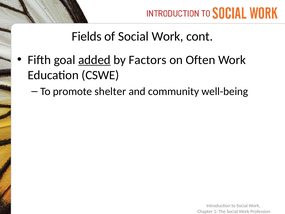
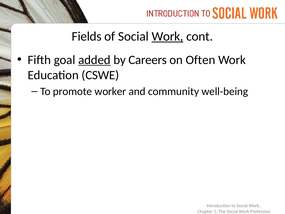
Work at (168, 36) underline: none -> present
Factors: Factors -> Careers
shelter: shelter -> worker
